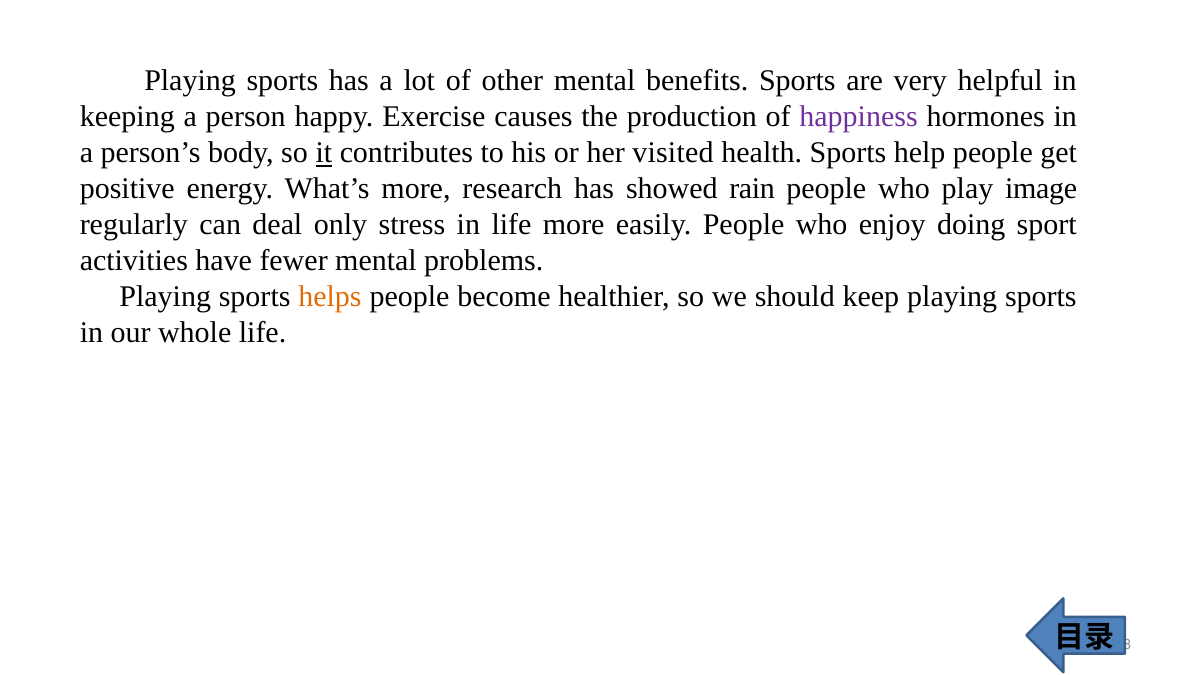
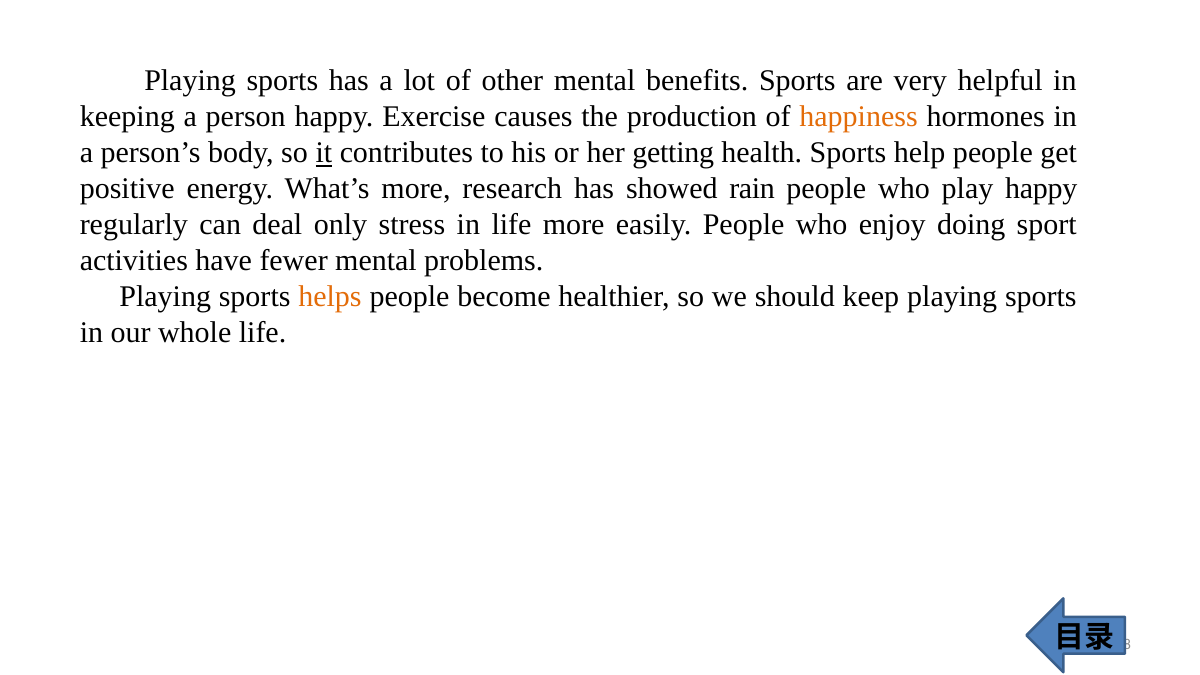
happiness colour: purple -> orange
visited: visited -> getting
play image: image -> happy
